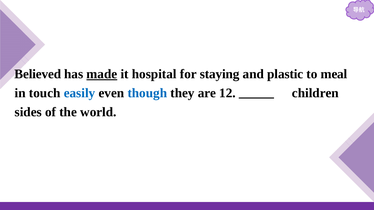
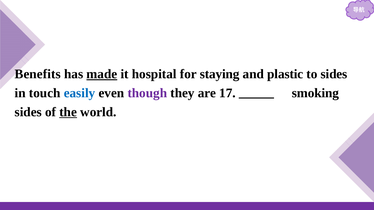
Believed: Believed -> Benefits
to meal: meal -> sides
though colour: blue -> purple
12: 12 -> 17
children: children -> smoking
the underline: none -> present
